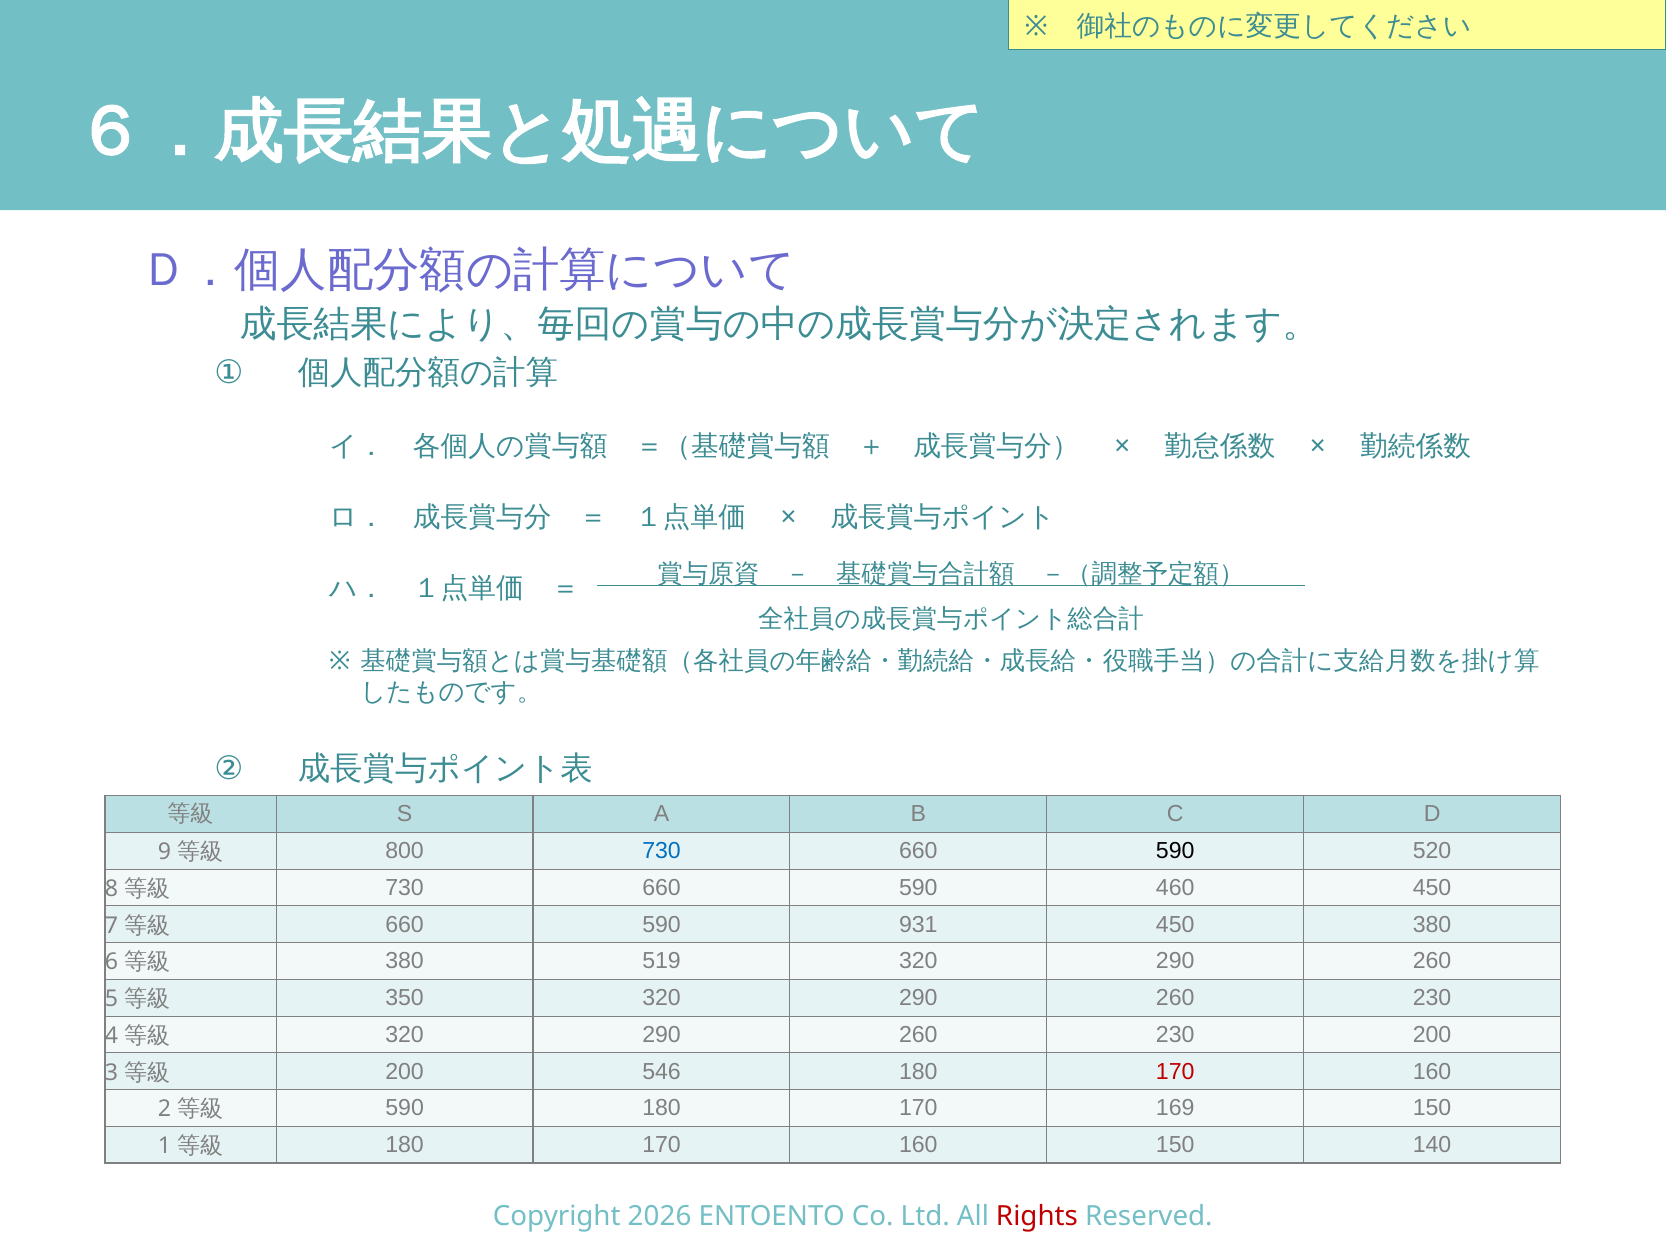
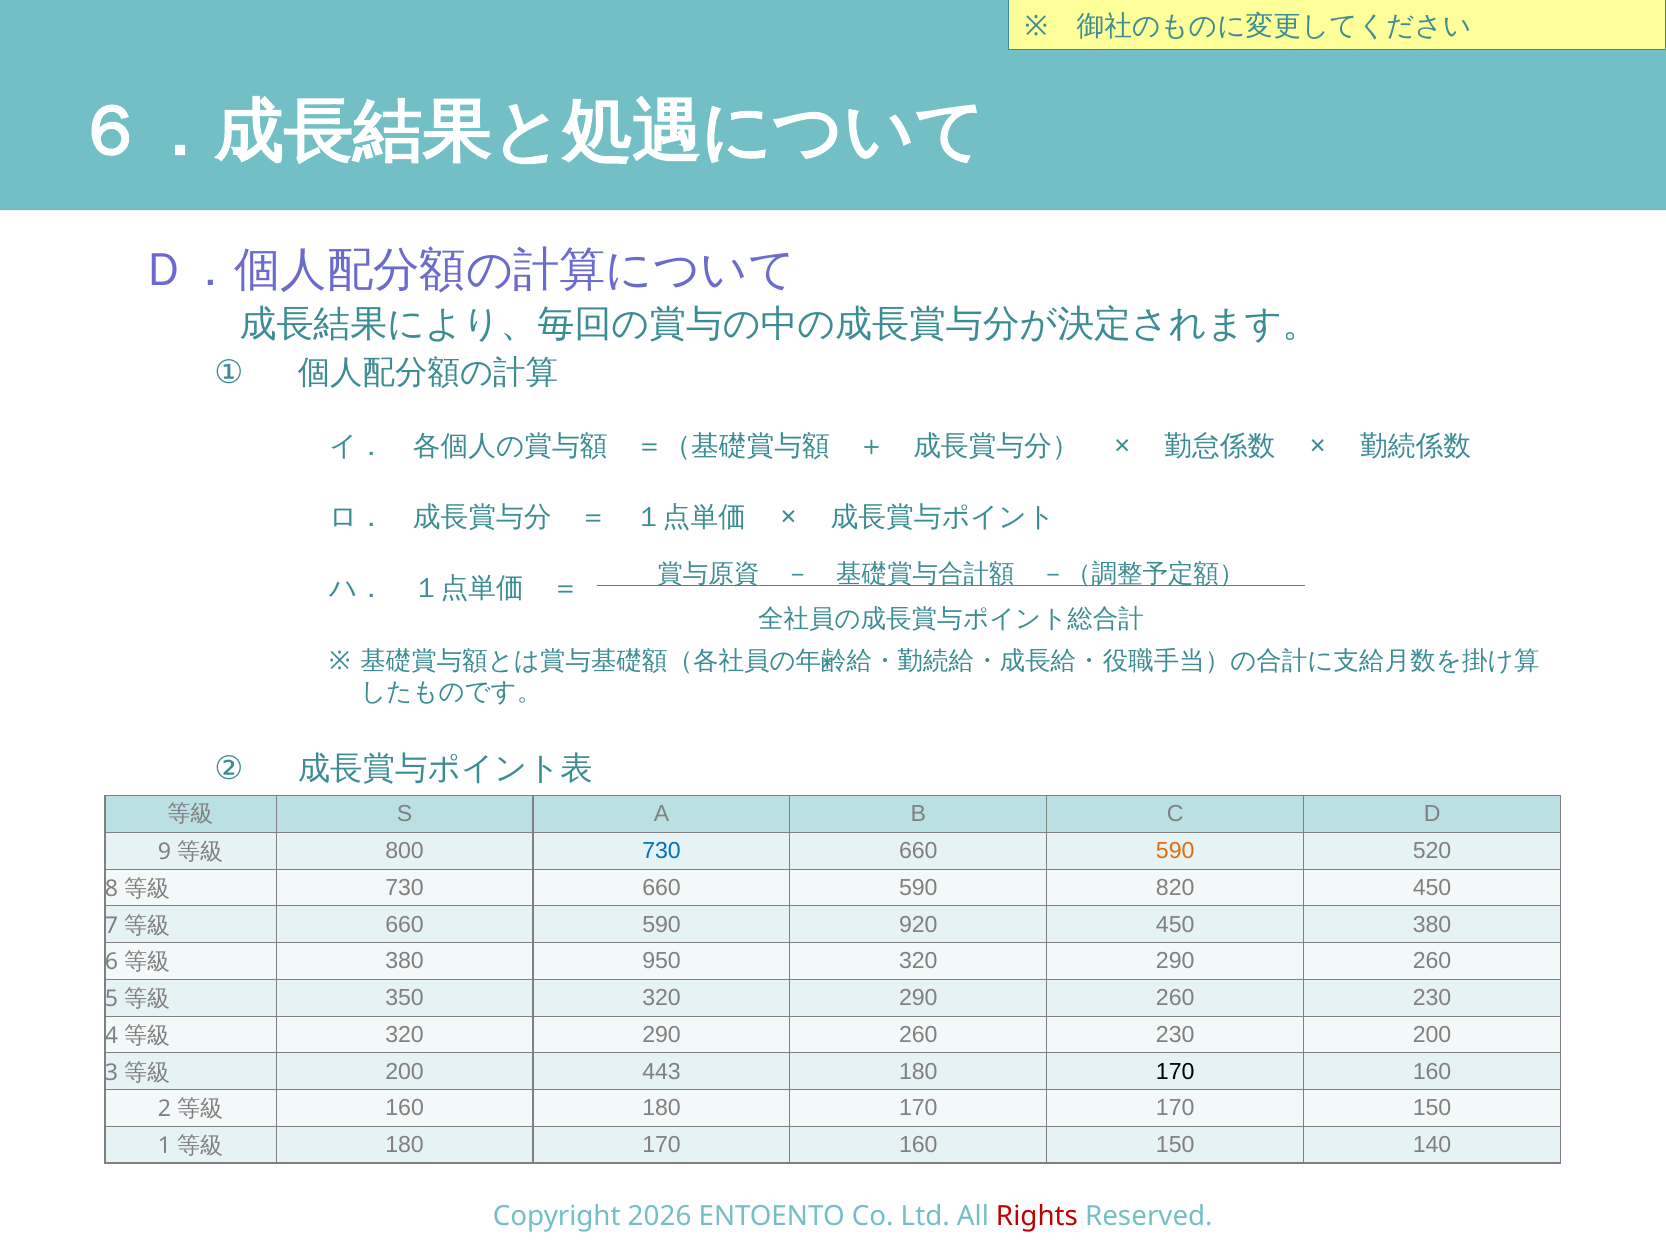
590 at (1175, 851) colour: black -> orange
460: 460 -> 820
931: 931 -> 920
519: 519 -> 950
546: 546 -> 443
170 at (1175, 1071) colour: red -> black
590 at (405, 1108): 590 -> 160
170 169: 169 -> 170
